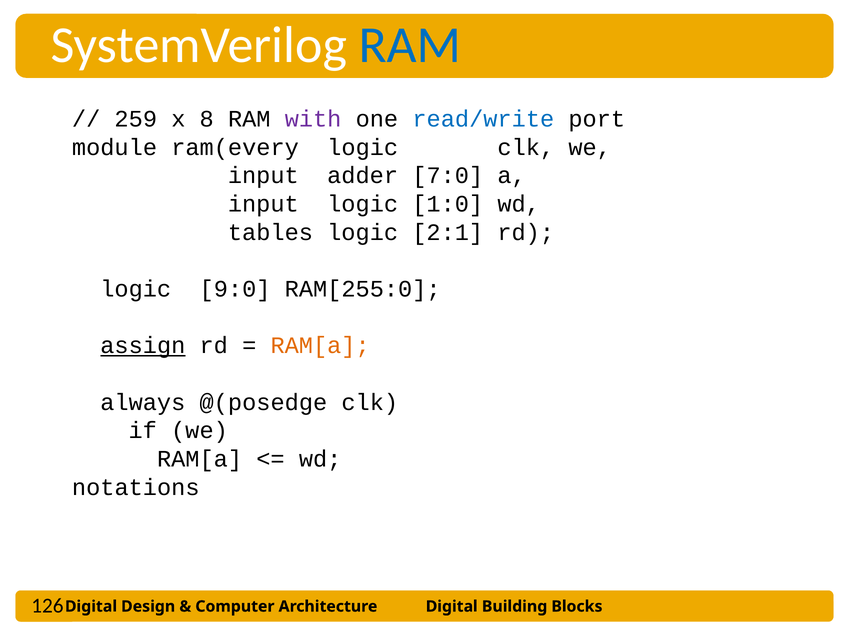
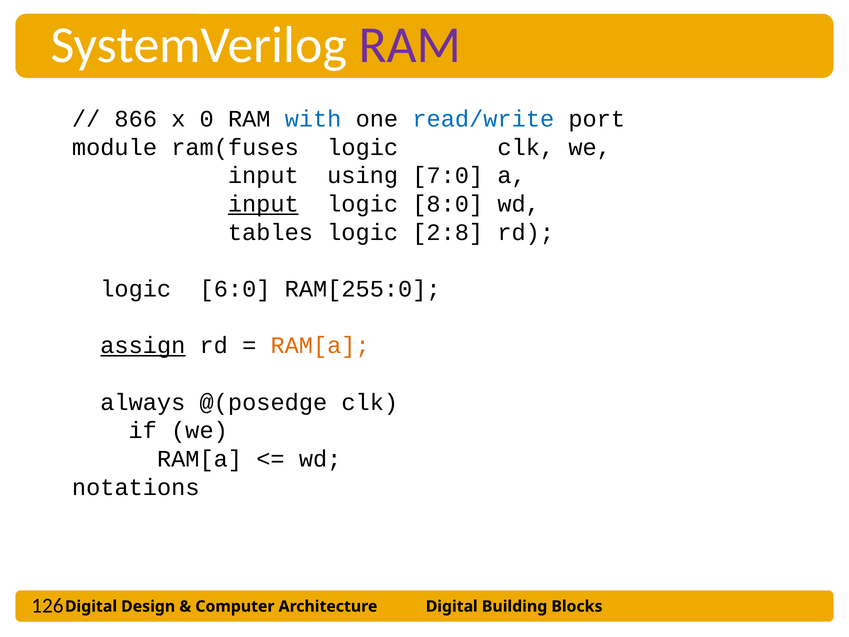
RAM at (410, 45) colour: blue -> purple
259: 259 -> 866
8: 8 -> 0
with colour: purple -> blue
ram(every: ram(every -> ram(fuses
adder: adder -> using
input at (263, 204) underline: none -> present
1:0: 1:0 -> 8:0
2:1: 2:1 -> 2:8
9:0: 9:0 -> 6:0
